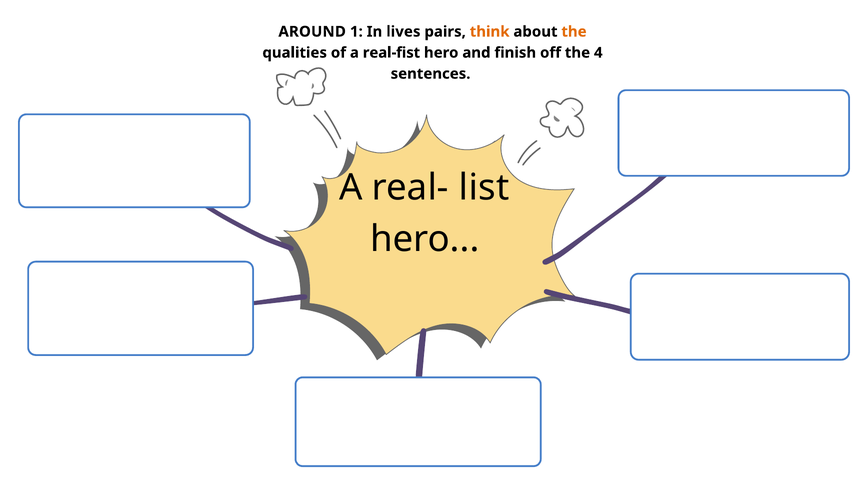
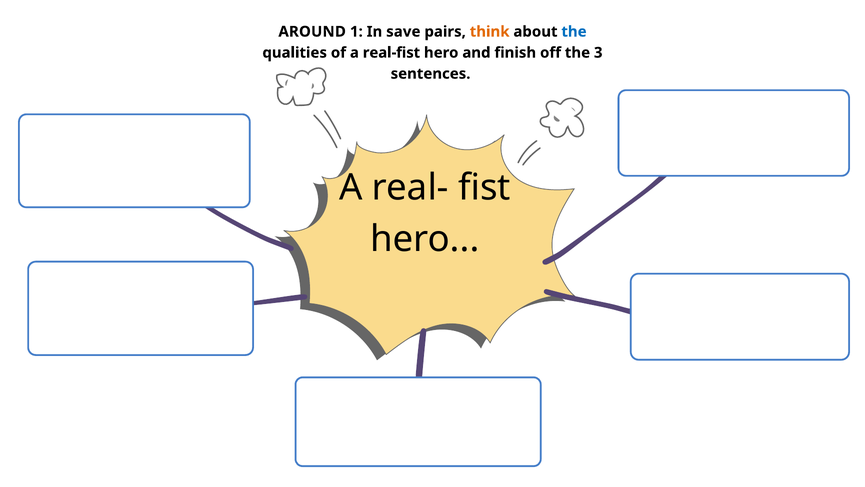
lives: lives -> save
the at (574, 32) colour: orange -> blue
4: 4 -> 3
list: list -> fist
